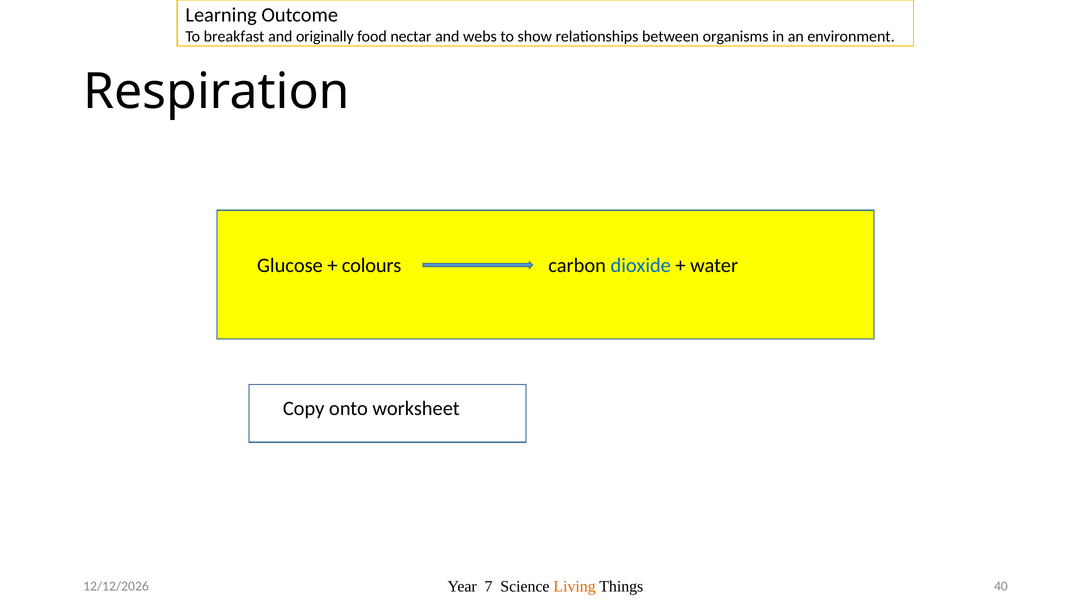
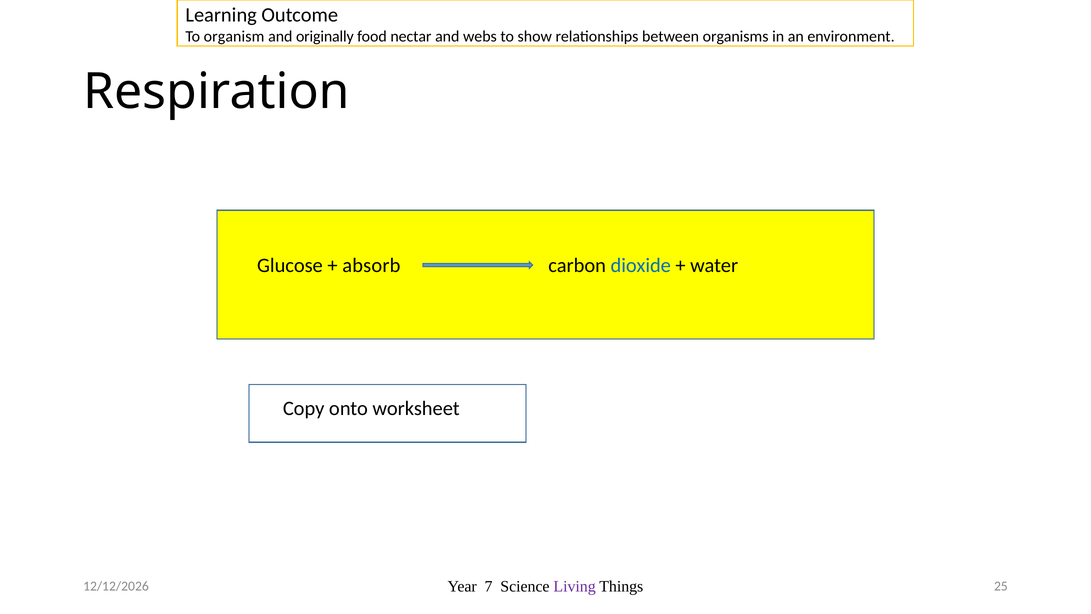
breakfast: breakfast -> organism
colours: colours -> absorb
Living colour: orange -> purple
40: 40 -> 25
